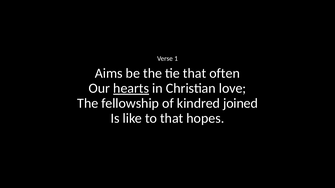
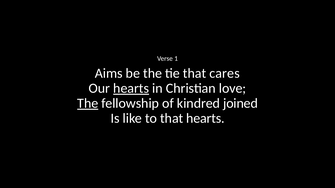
often: often -> cares
The at (88, 104) underline: none -> present
that hopes: hopes -> hearts
